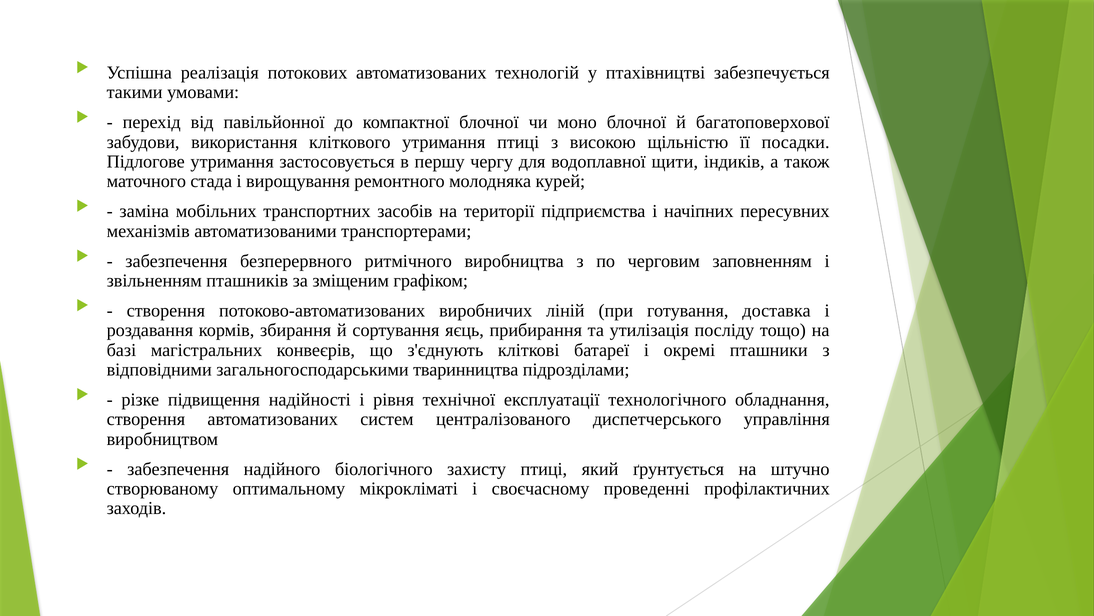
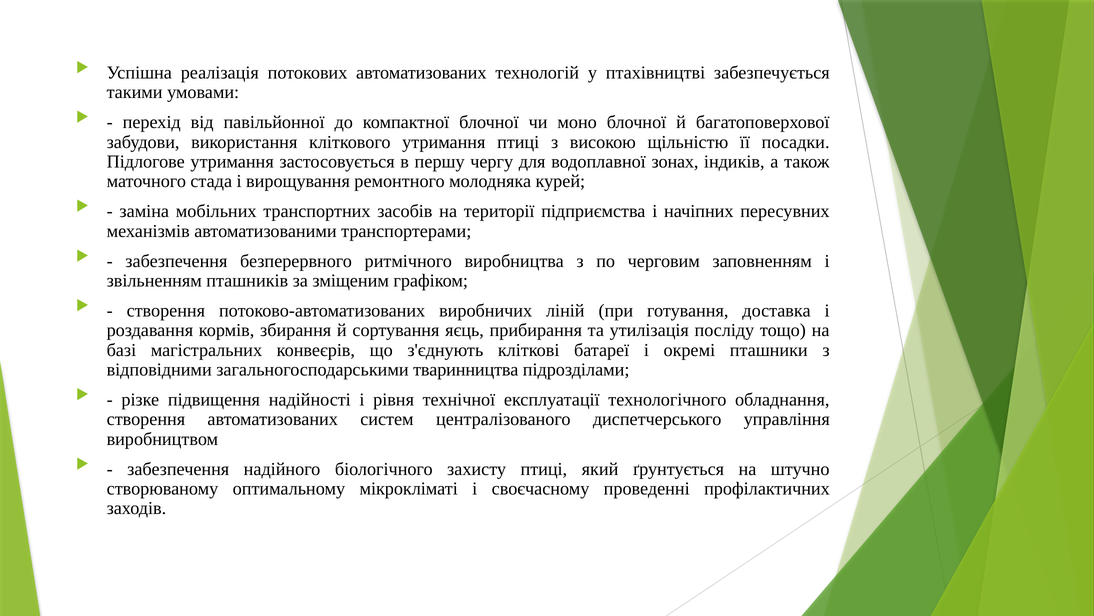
щити: щити -> зонах
